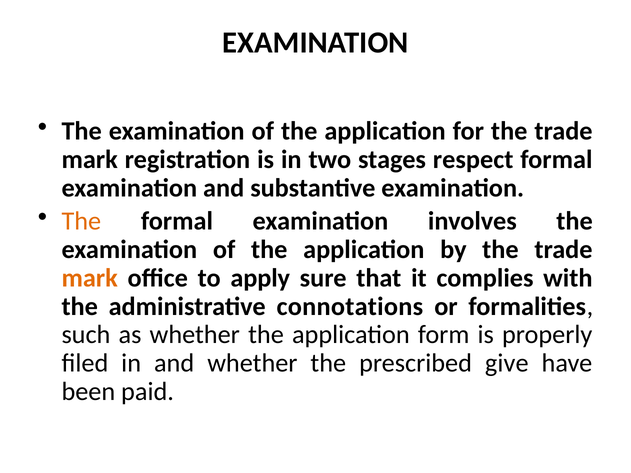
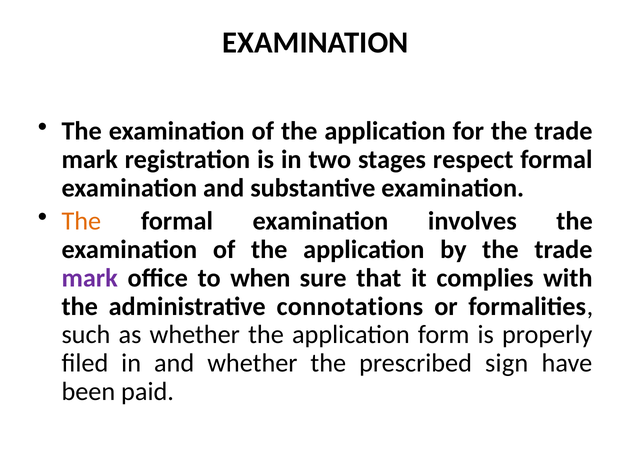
mark at (90, 278) colour: orange -> purple
apply: apply -> when
give: give -> sign
